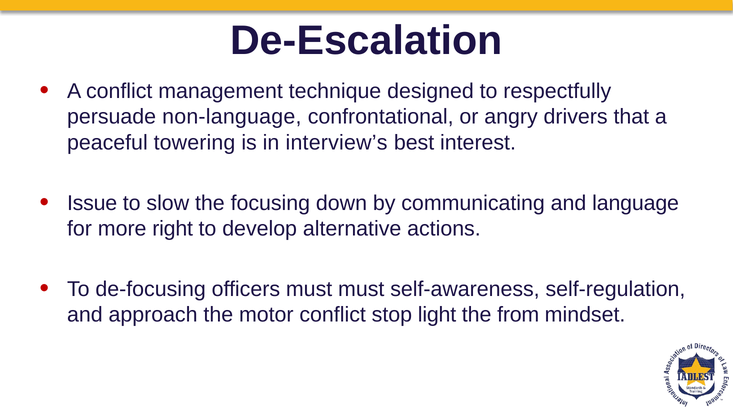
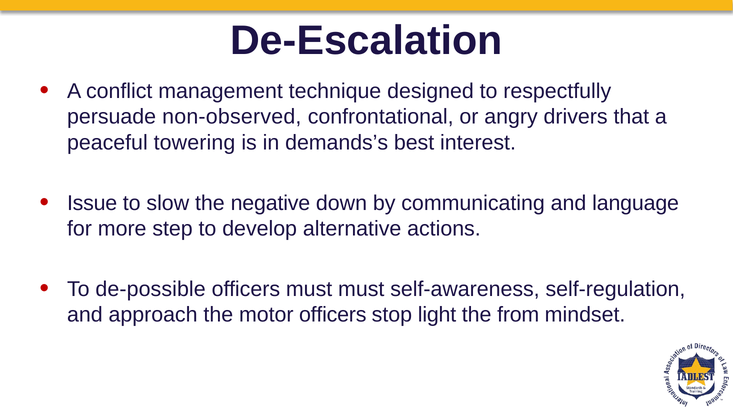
non-language: non-language -> non-observed
interview’s: interview’s -> demands’s
focusing: focusing -> negative
right: right -> step
de-focusing: de-focusing -> de-possible
motor conflict: conflict -> officers
